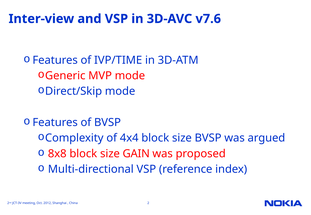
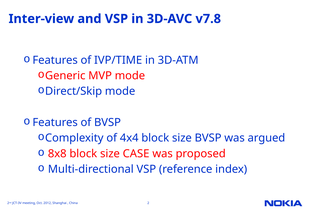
v7.6: v7.6 -> v7.8
GAIN: GAIN -> CASE
